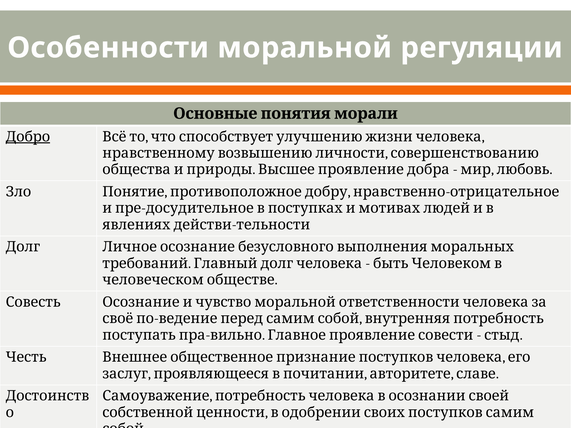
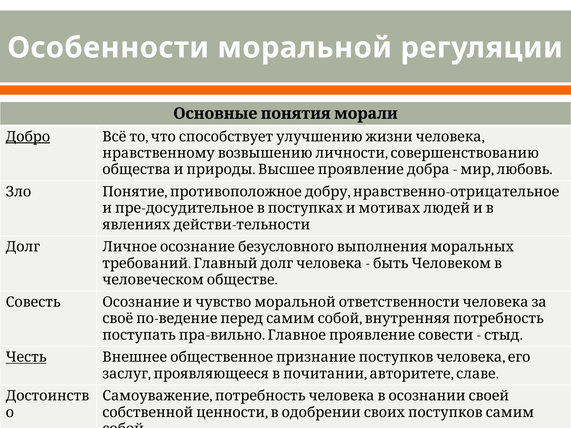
Честь underline: none -> present
